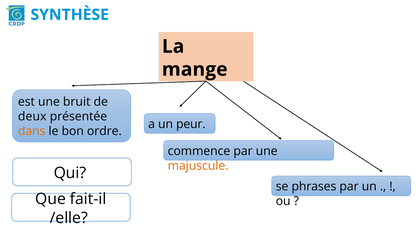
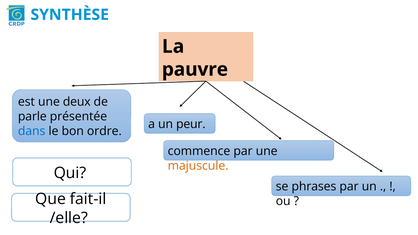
mange: mange -> pauvre
bruit: bruit -> deux
deux: deux -> parle
dans colour: orange -> blue
